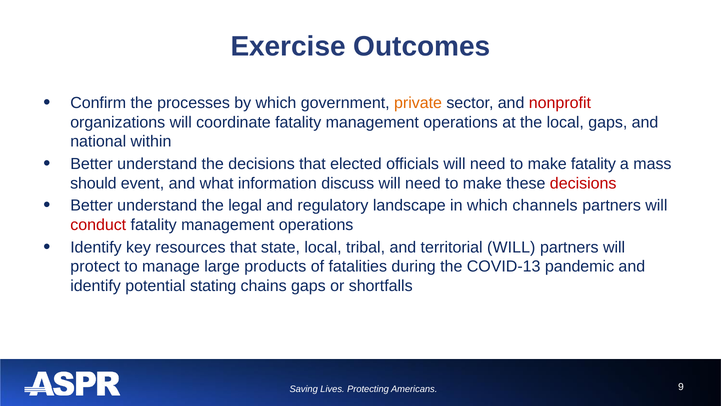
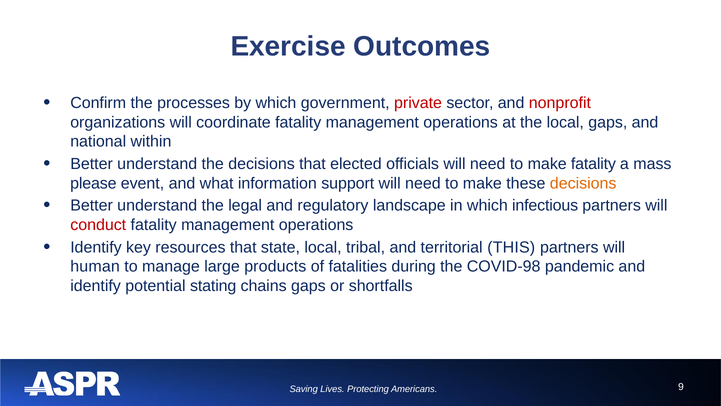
private colour: orange -> red
should: should -> please
discuss: discuss -> support
decisions at (583, 183) colour: red -> orange
channels: channels -> infectious
territorial WILL: WILL -> THIS
protect: protect -> human
COVID-13: COVID-13 -> COVID-98
